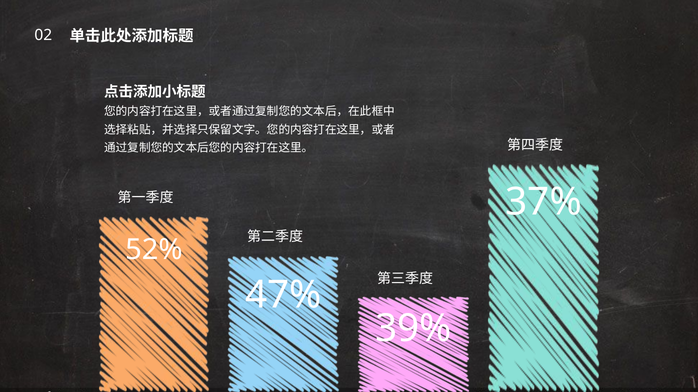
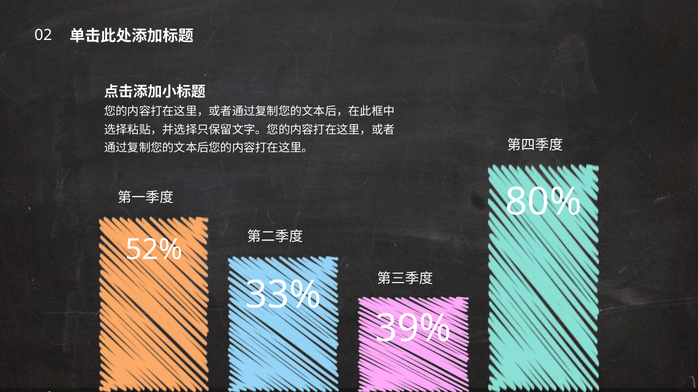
37%: 37% -> 80%
47%: 47% -> 33%
